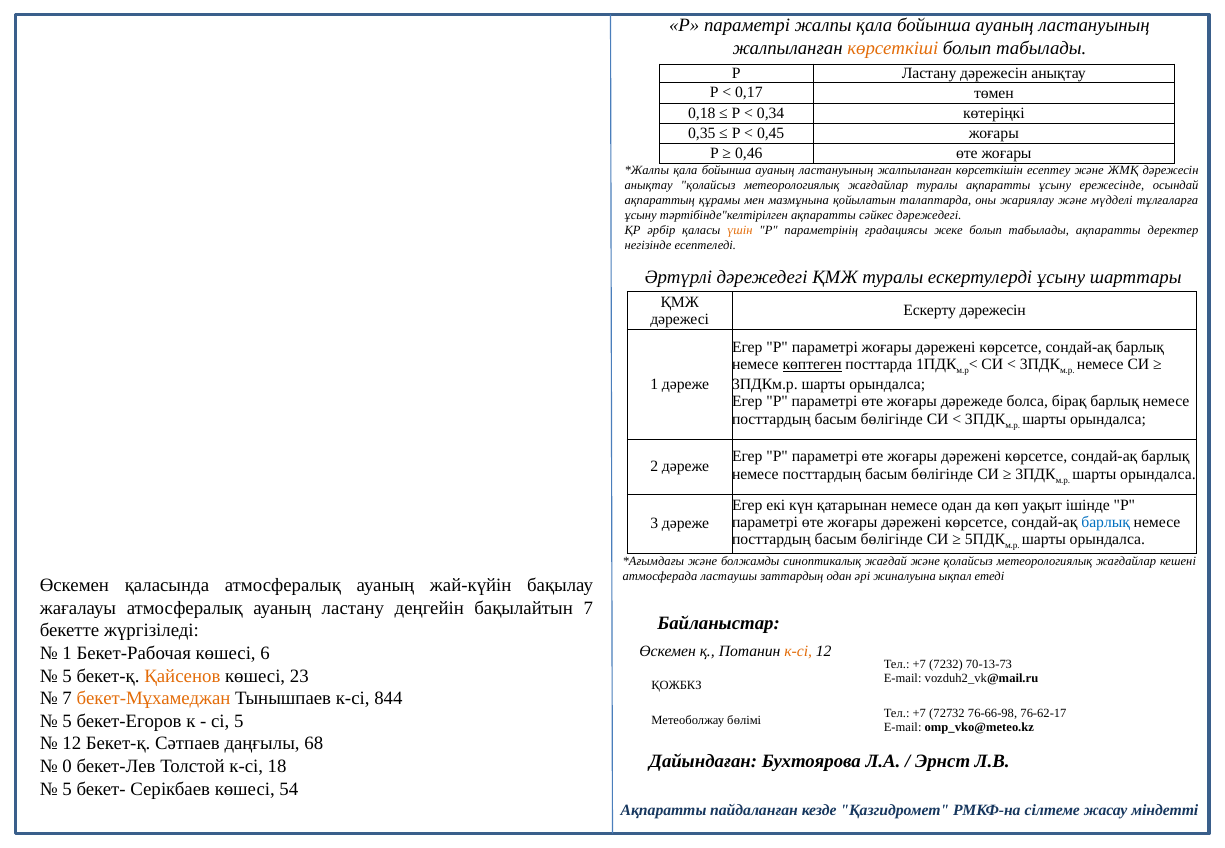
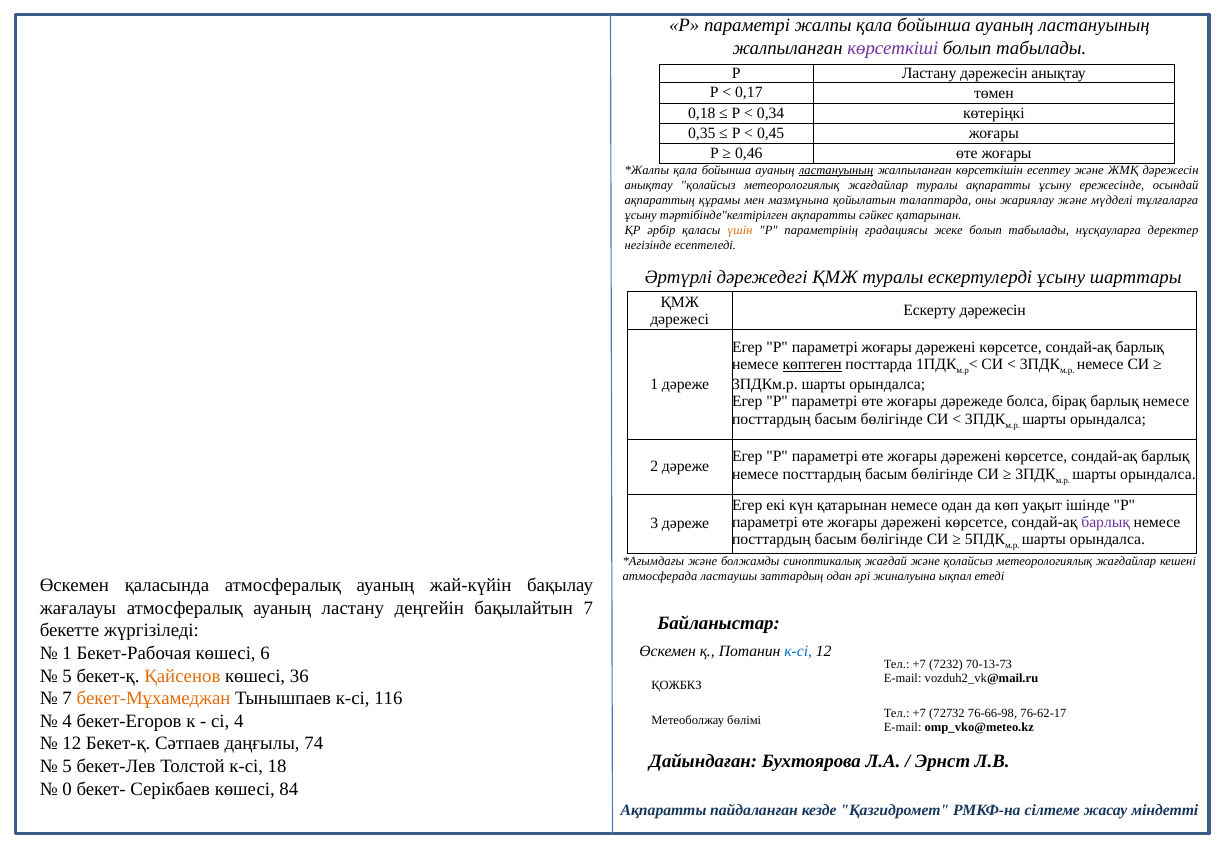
көрсеткіші colour: orange -> purple
ластануының at (836, 170) underline: none -> present
сәйкес дәрежедегі: дәрежедегі -> қатарынан
табылады ақпаратты: ақпаратты -> нұсқауларға
барлық at (1106, 522) colour: blue -> purple
к-сі at (798, 652) colour: orange -> blue
23: 23 -> 36
844: 844 -> 116
5 at (67, 721): 5 -> 4
сі 5: 5 -> 4
68: 68 -> 74
0 at (67, 766): 0 -> 5
5 at (67, 789): 5 -> 0
54: 54 -> 84
